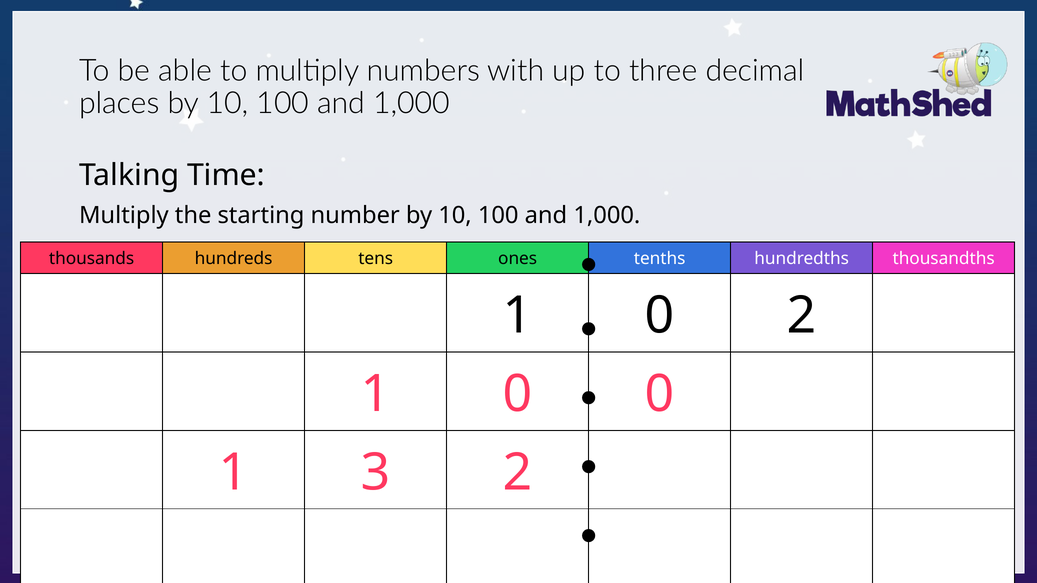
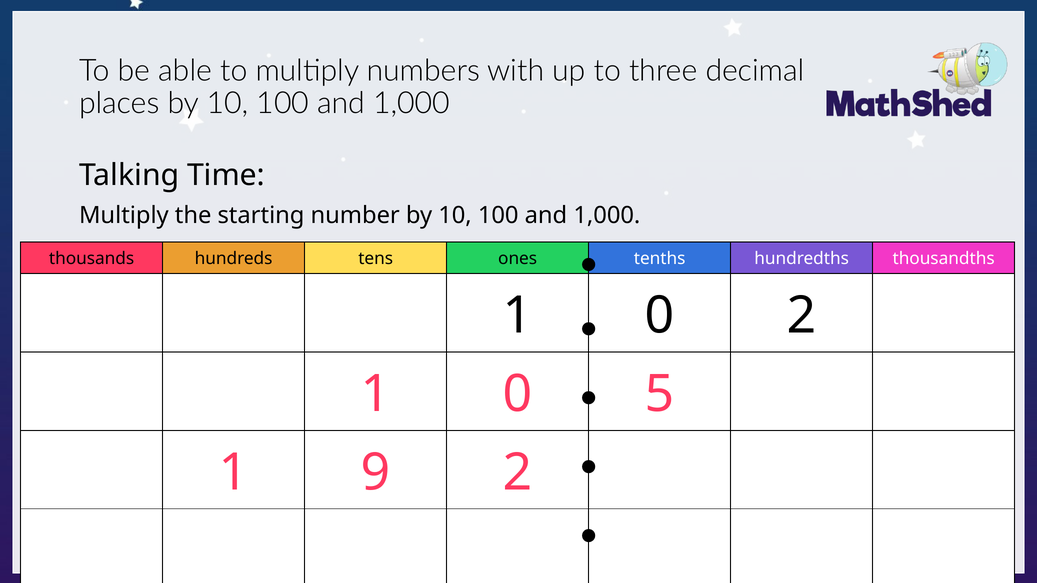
0 0: 0 -> 5
3: 3 -> 9
